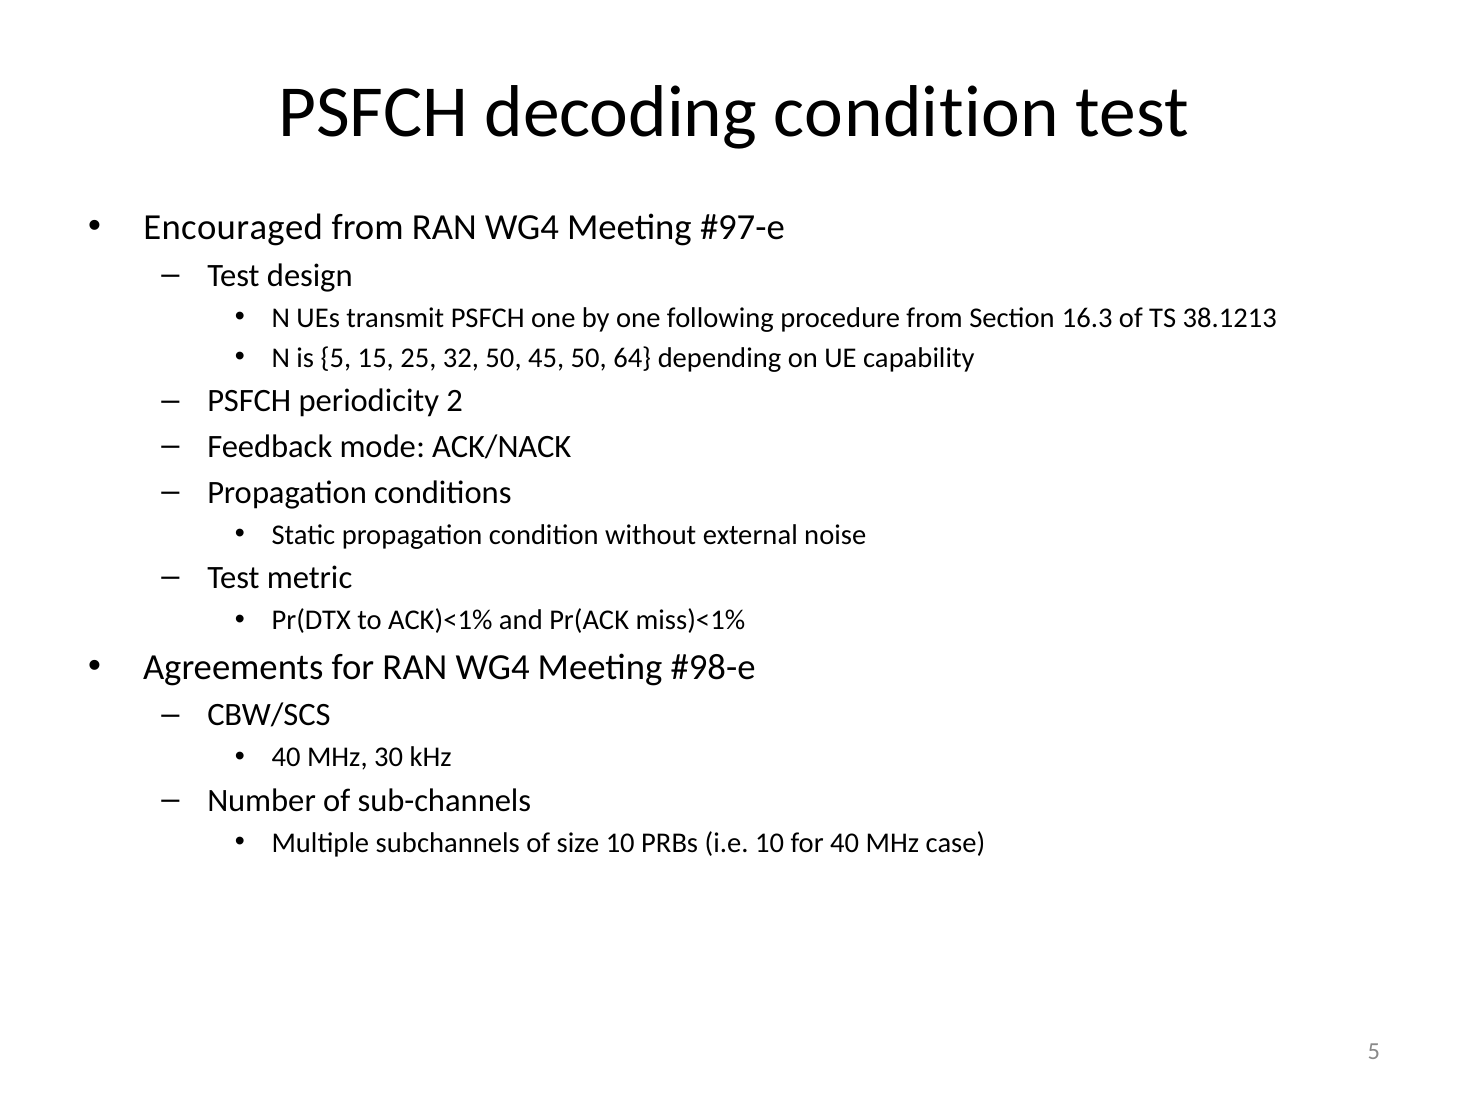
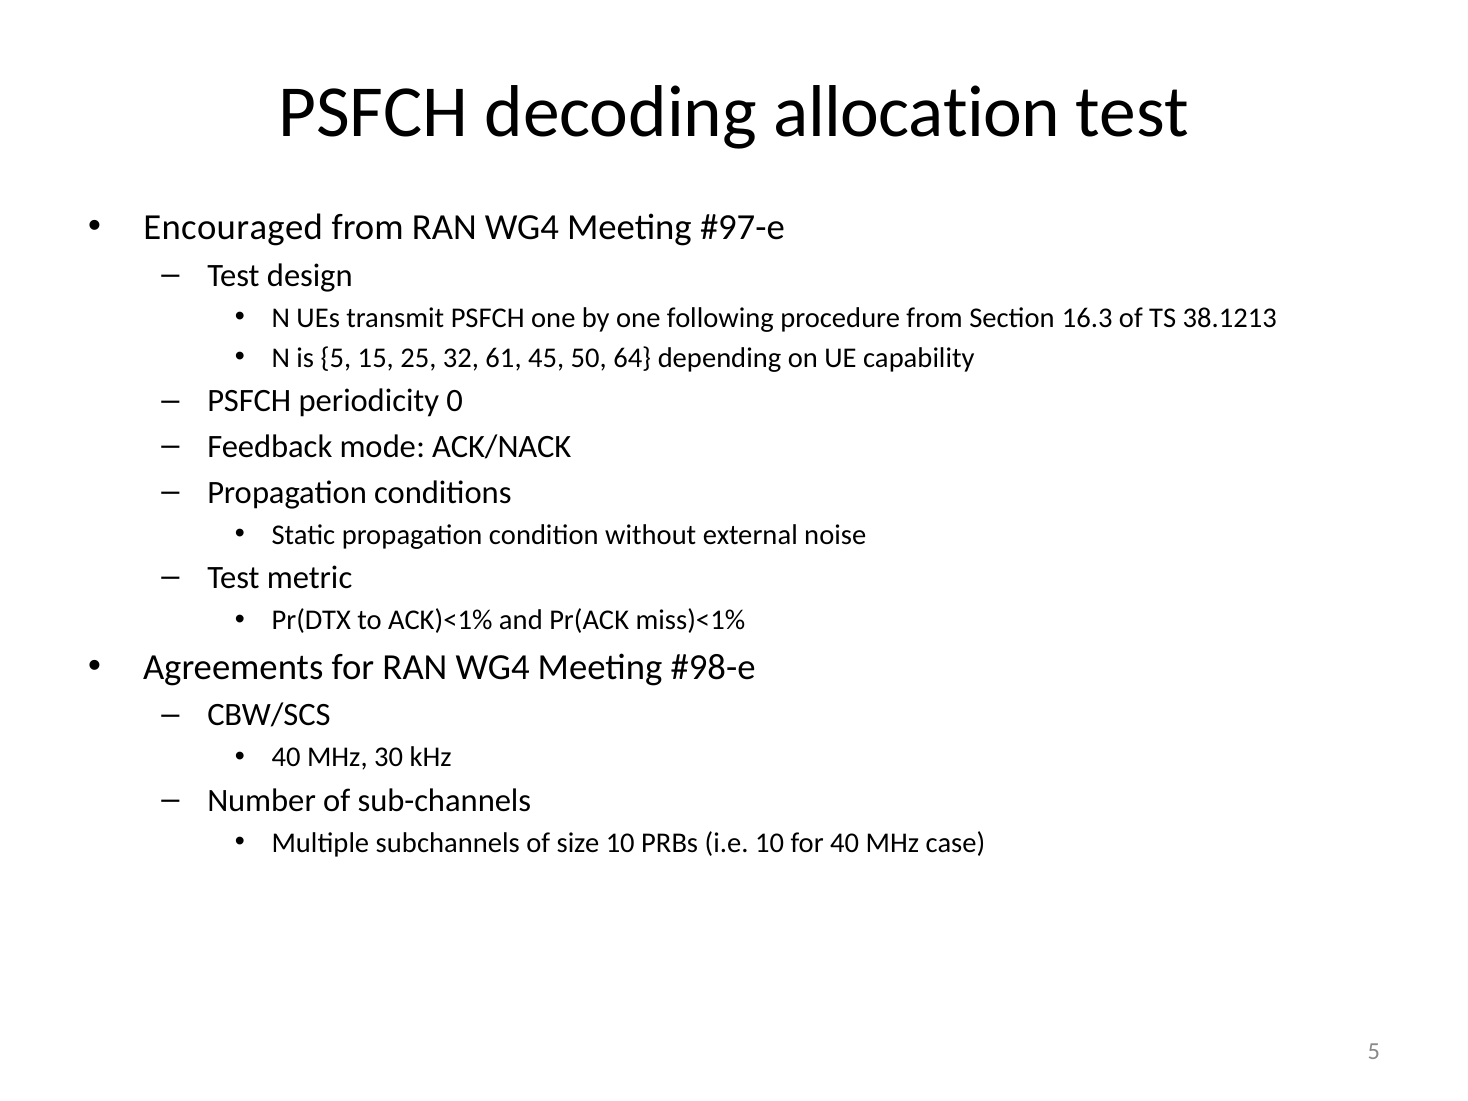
decoding condition: condition -> allocation
32 50: 50 -> 61
2: 2 -> 0
